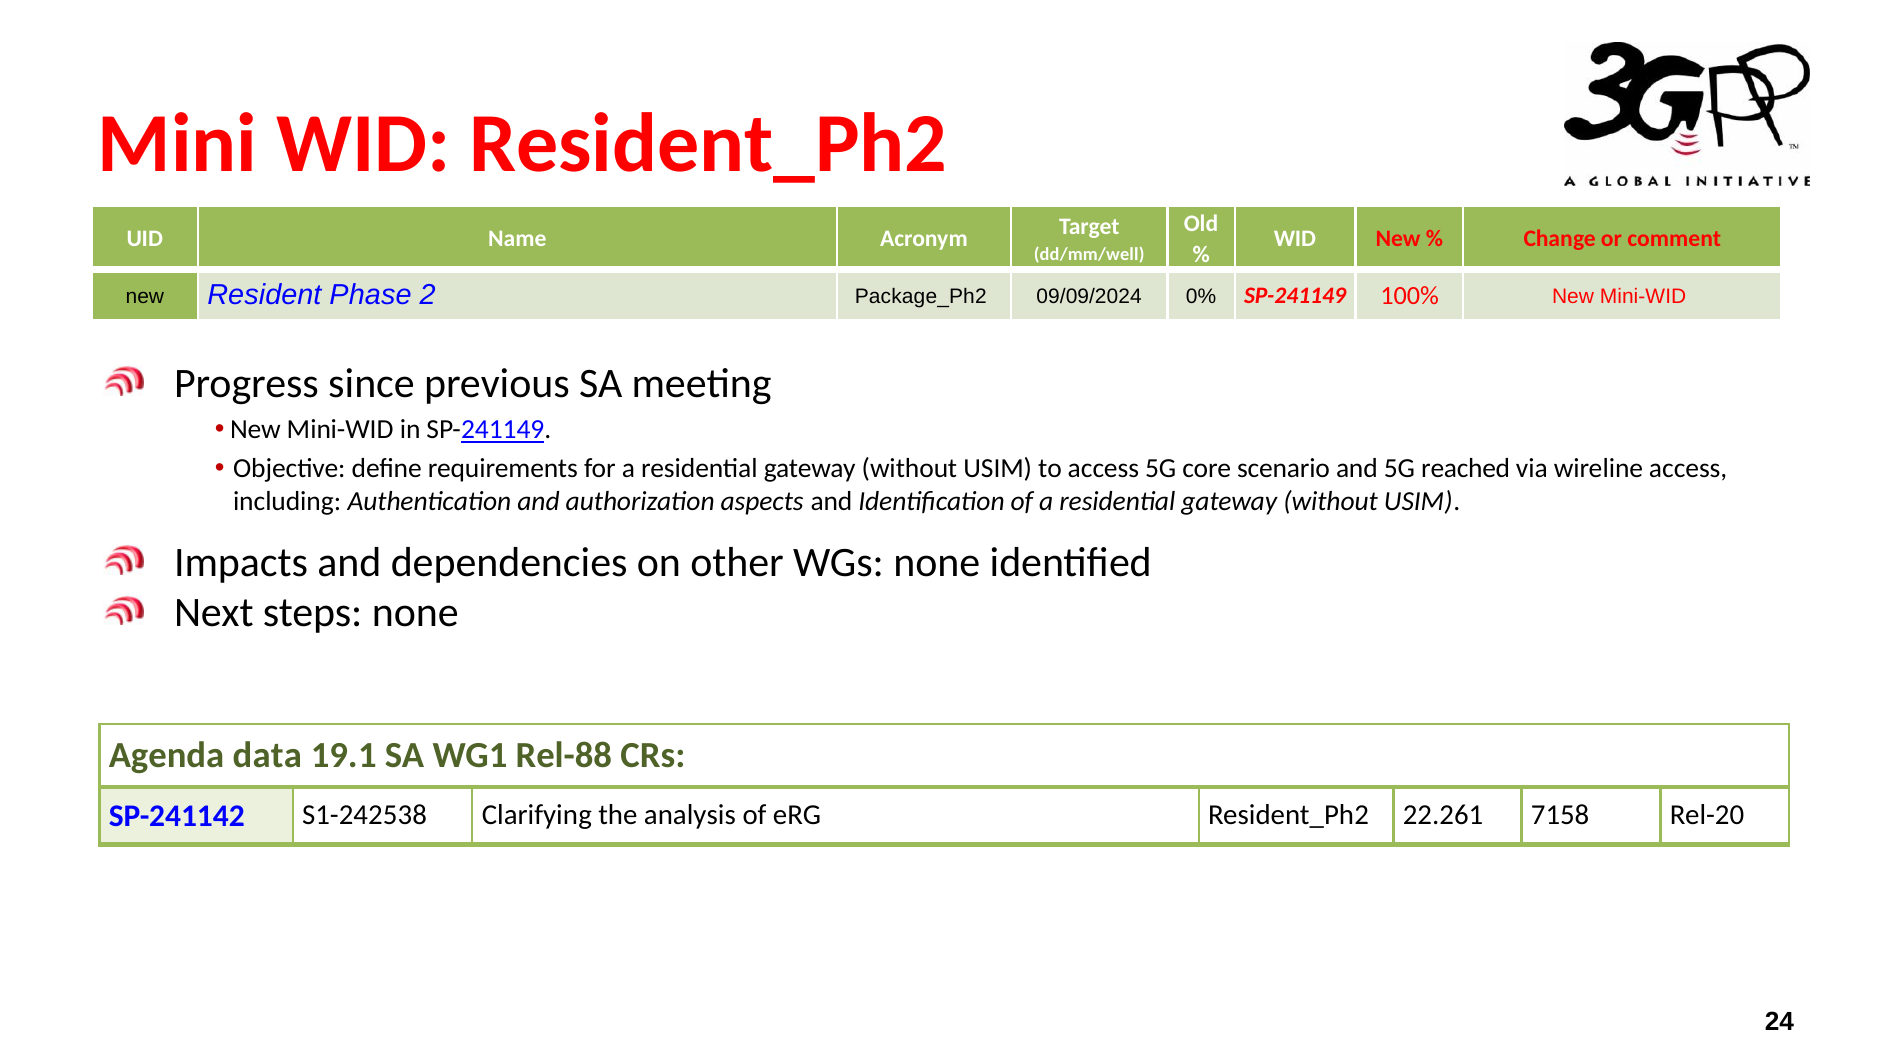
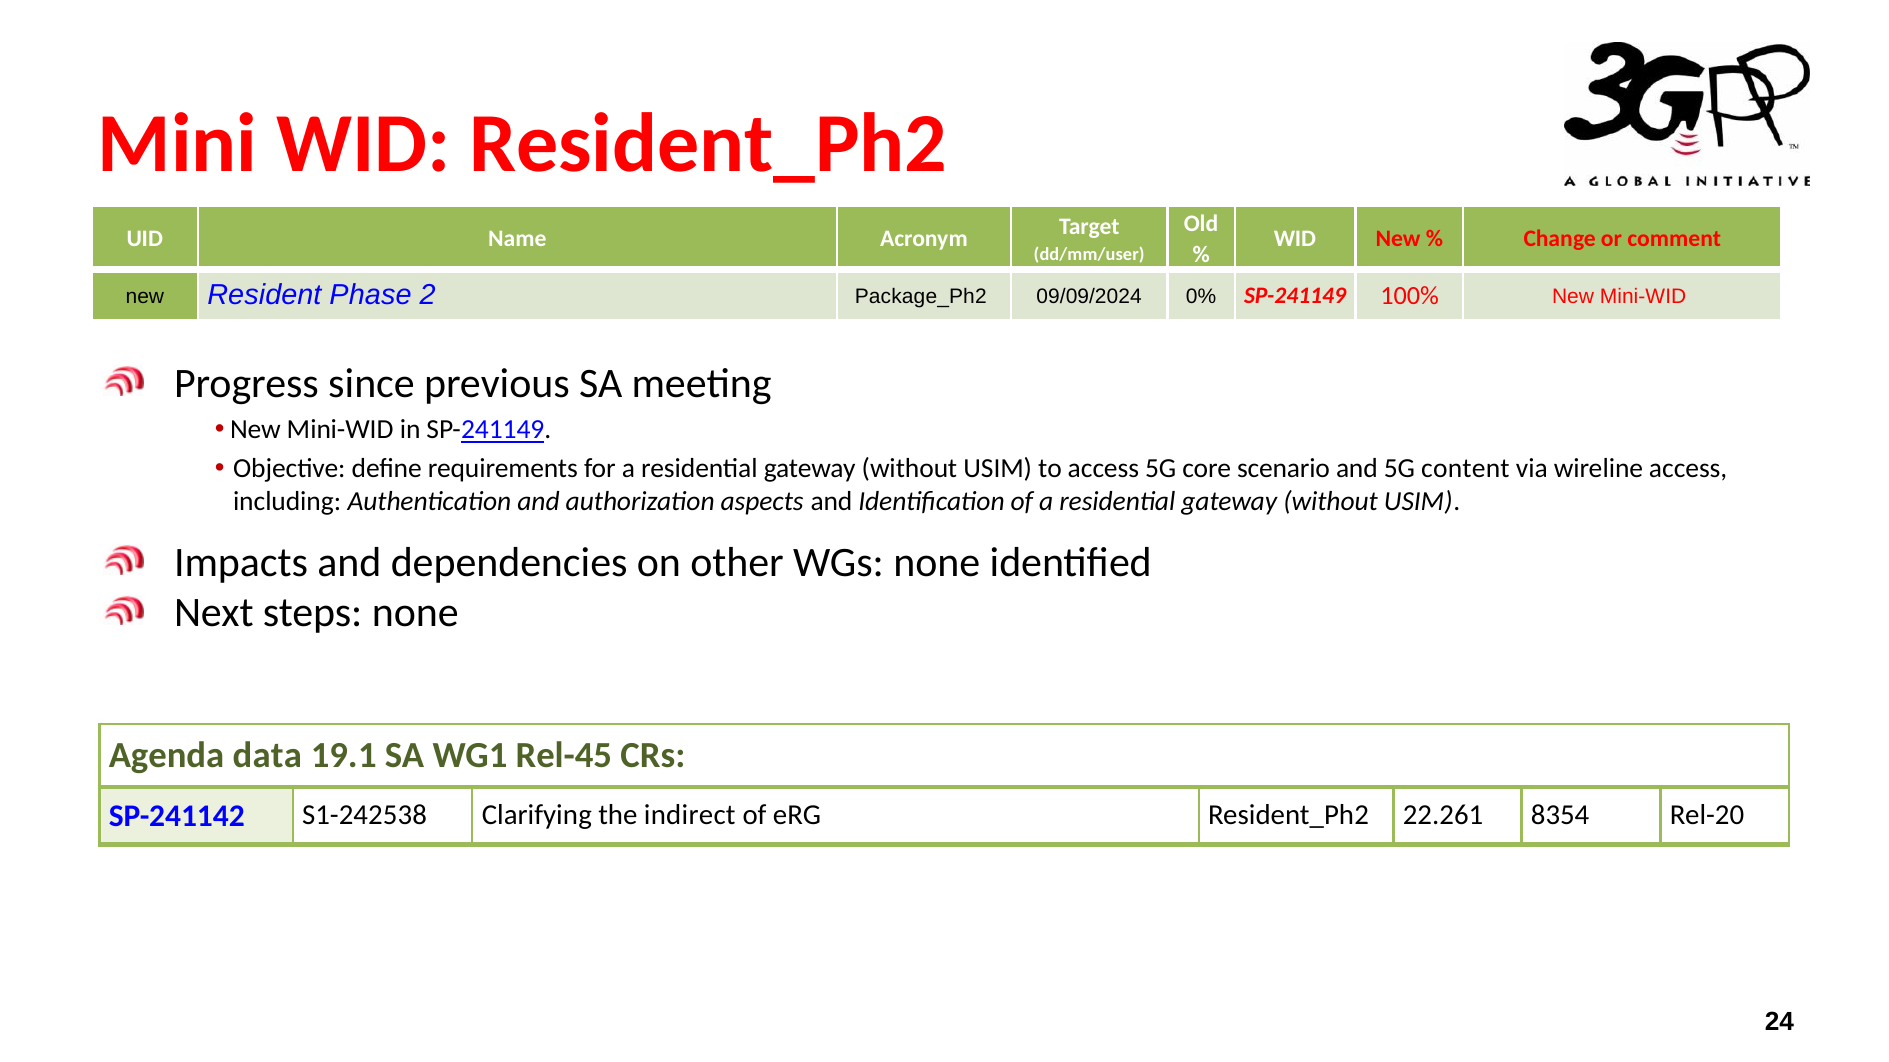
dd/mm/well: dd/mm/well -> dd/mm/user
reached: reached -> content
Rel-88: Rel-88 -> Rel-45
analysis: analysis -> indirect
7158: 7158 -> 8354
